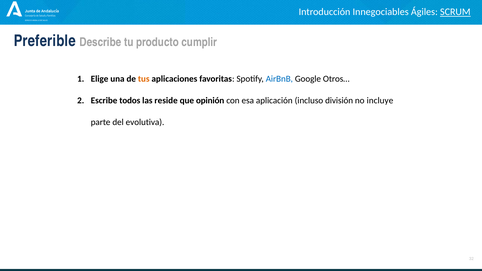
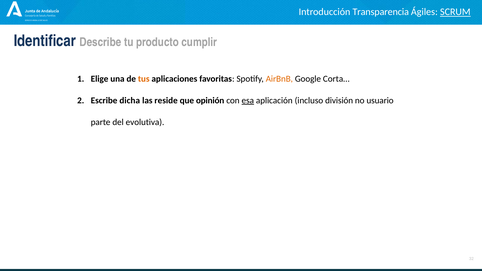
Innegociables: Innegociables -> Transparencia
Preferible: Preferible -> Identificar
AirBnB colour: blue -> orange
Otros…: Otros… -> Corta…
todos: todos -> dicha
esa underline: none -> present
incluye: incluye -> usuario
